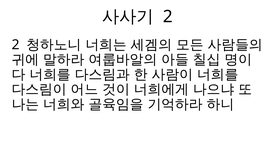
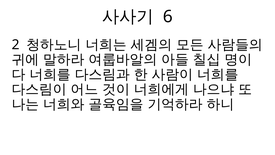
2 at (168, 17): 2 -> 6
